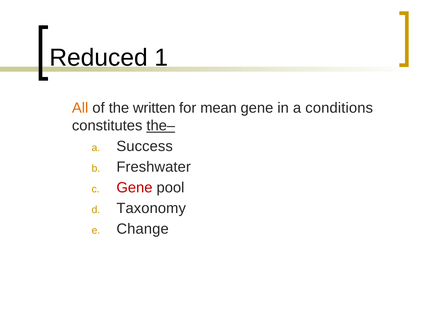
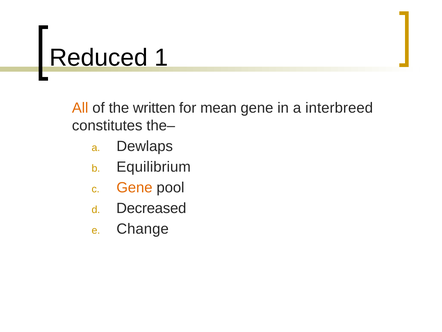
conditions: conditions -> interbreed
the– underline: present -> none
Success: Success -> Dewlaps
Freshwater: Freshwater -> Equilibrium
Gene at (134, 187) colour: red -> orange
Taxonomy: Taxonomy -> Decreased
